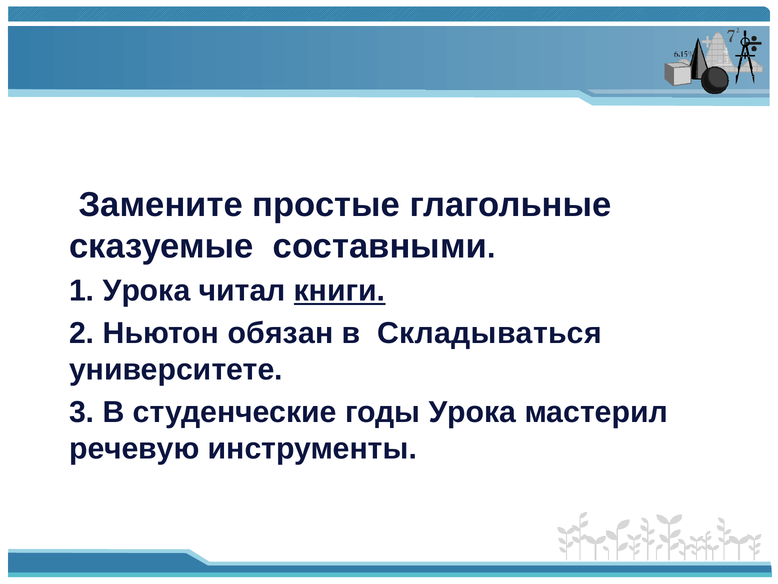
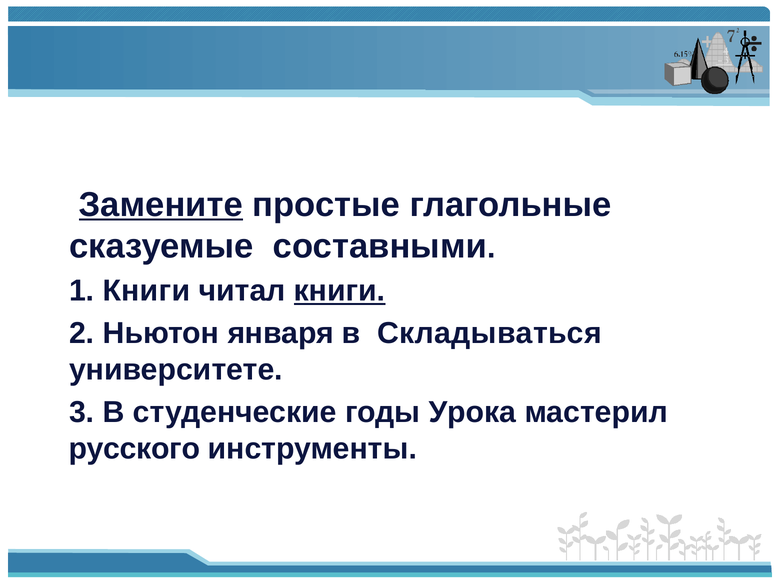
Замените underline: none -> present
1 Урока: Урока -> Книги
обязан: обязан -> января
речевую: речевую -> русского
